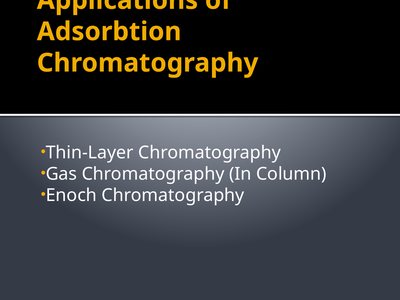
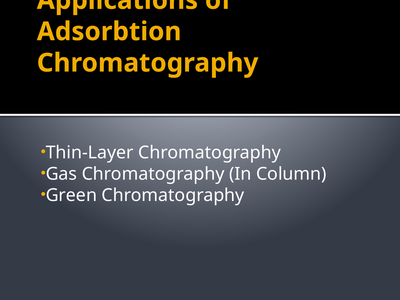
Enoch: Enoch -> Green
